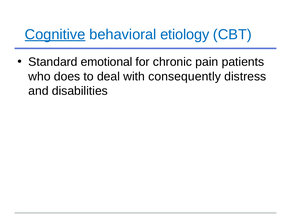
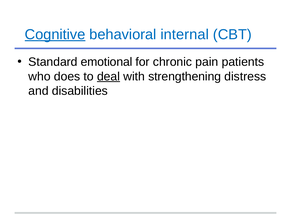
etiology: etiology -> internal
deal underline: none -> present
consequently: consequently -> strengthening
